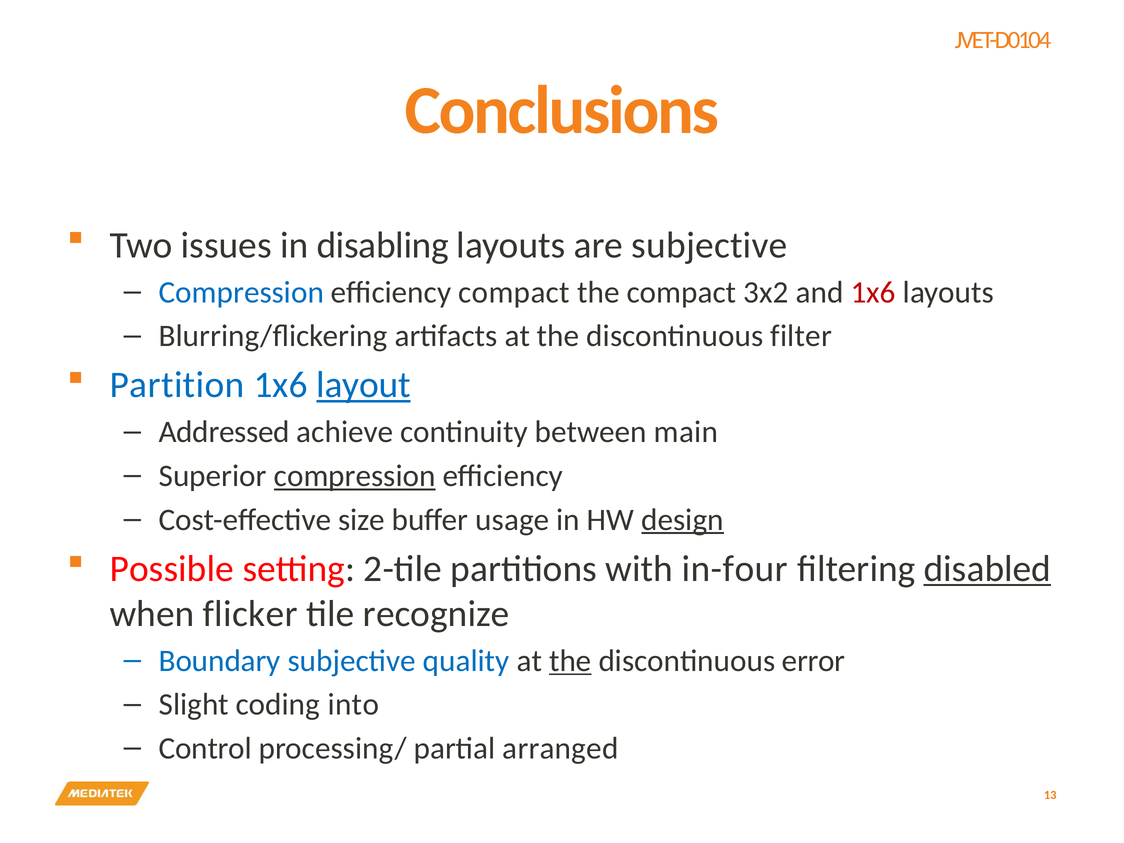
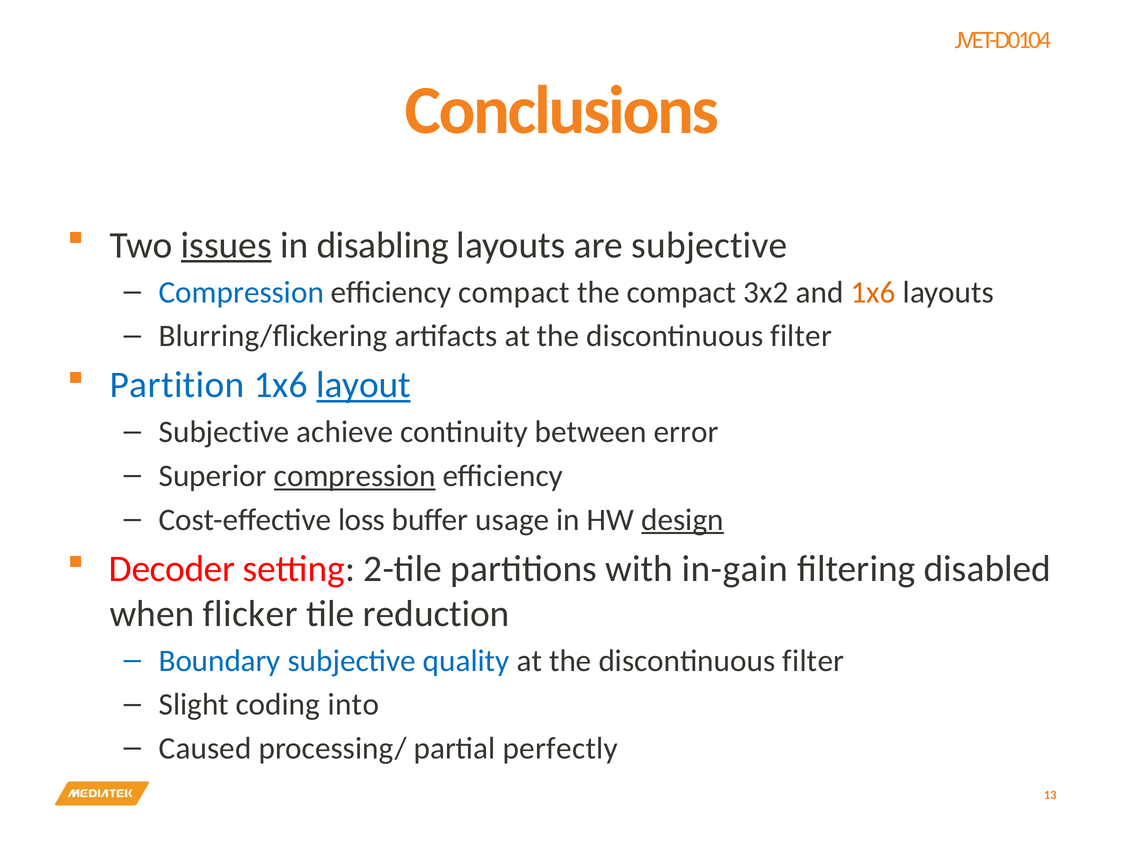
issues underline: none -> present
1x6 at (873, 292) colour: red -> orange
Addressed at (224, 432): Addressed -> Subjective
main: main -> error
size: size -> loss
Possible: Possible -> Decoder
in-four: in-four -> in-gain
disabled underline: present -> none
recognize: recognize -> reduction
the at (570, 661) underline: present -> none
error at (814, 661): error -> filter
Control: Control -> Caused
arranged: arranged -> perfectly
